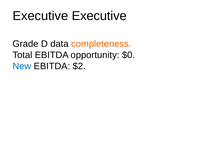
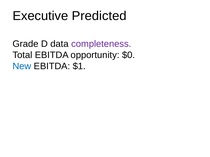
Executive Executive: Executive -> Predicted
completeness colour: orange -> purple
$2: $2 -> $1
